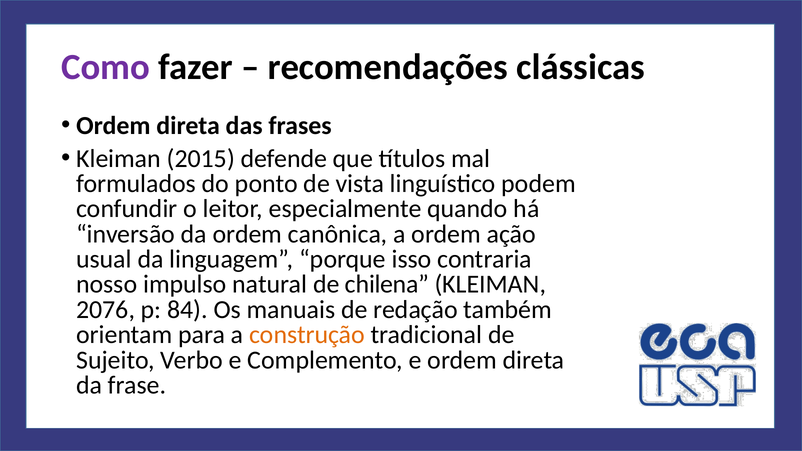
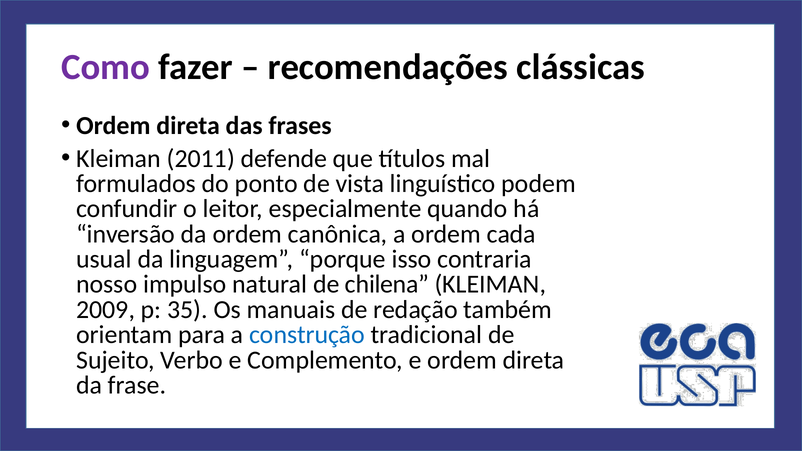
2015: 2015 -> 2011
ação: ação -> cada
2076: 2076 -> 2009
84: 84 -> 35
construção colour: orange -> blue
